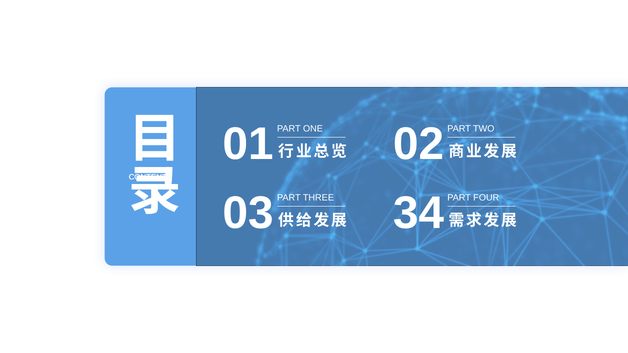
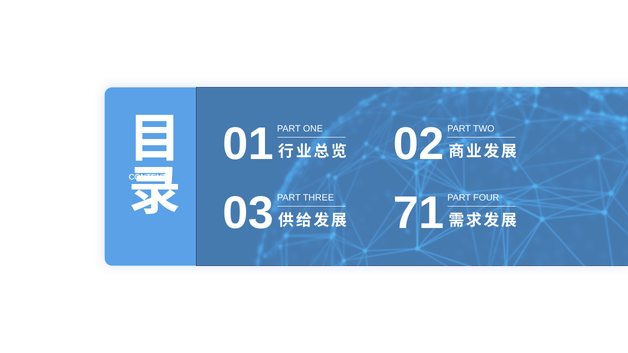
34: 34 -> 71
